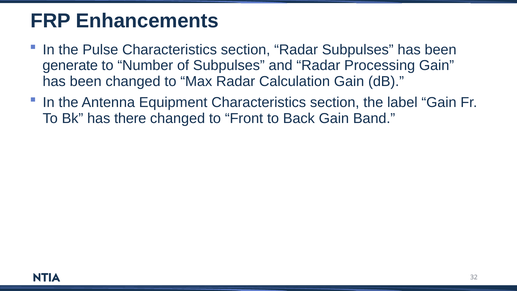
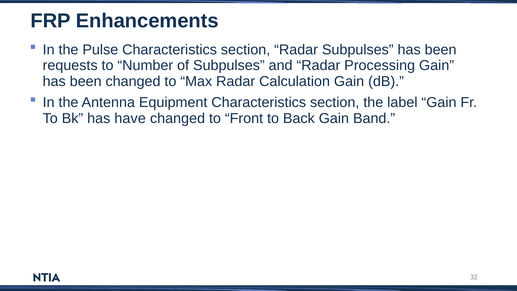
generate: generate -> requests
there: there -> have
